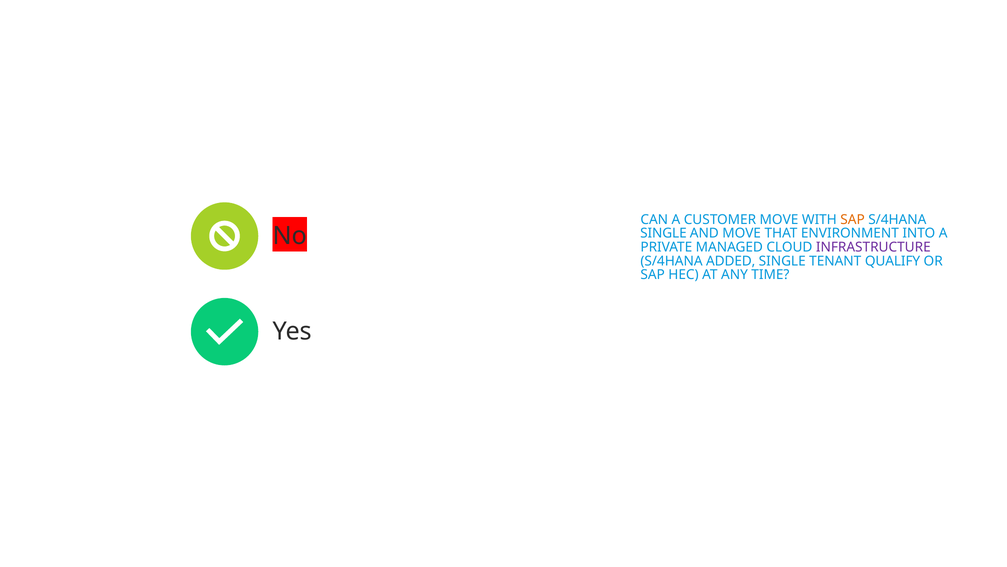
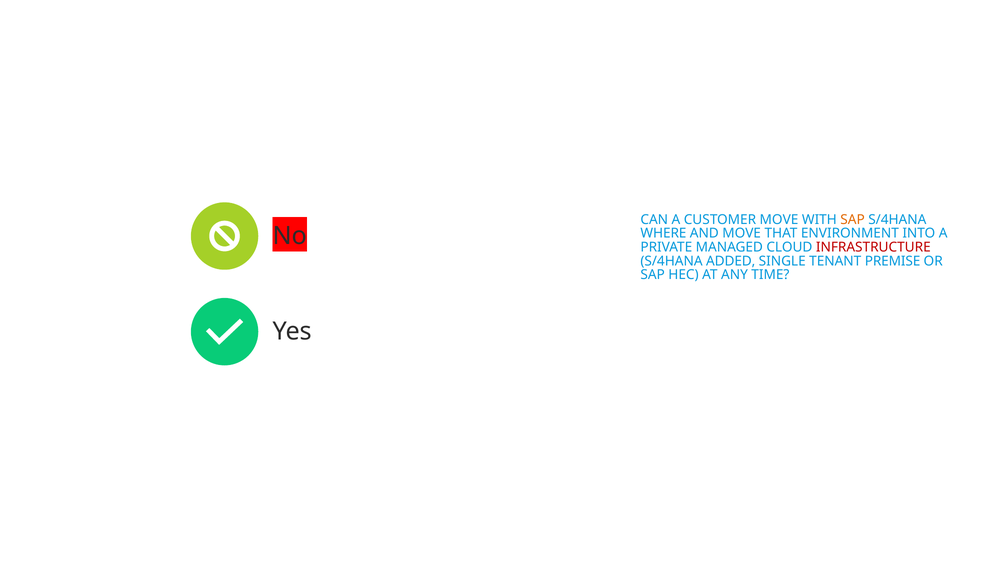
SINGLE at (663, 233): SINGLE -> WHERE
INFRASTRUCTURE colour: purple -> red
QUALIFY: QUALIFY -> PREMISE
